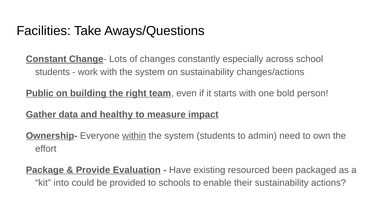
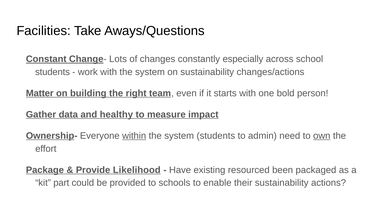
Public: Public -> Matter
own underline: none -> present
Evaluation: Evaluation -> Likelihood
into: into -> part
